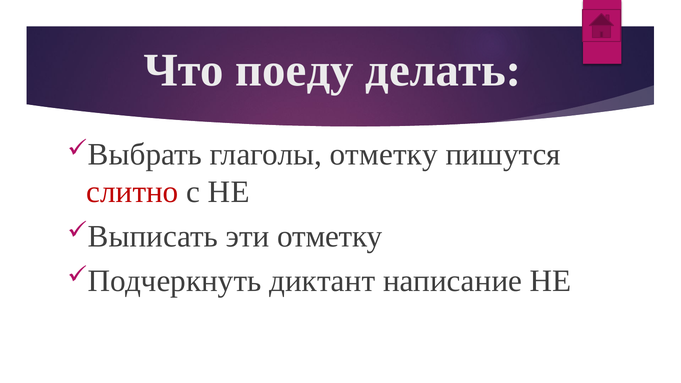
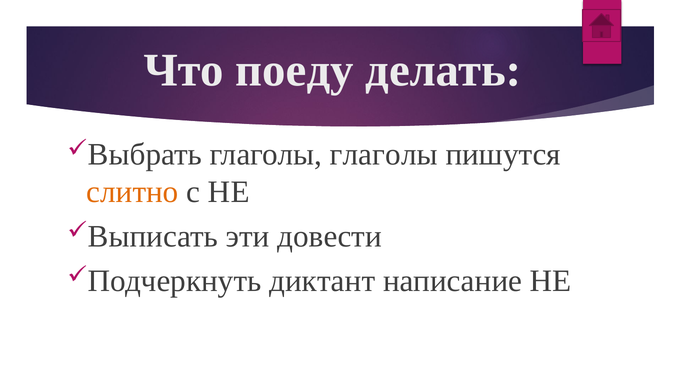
глаголы отметку: отметку -> глаголы
слитно colour: red -> orange
эти отметку: отметку -> довести
